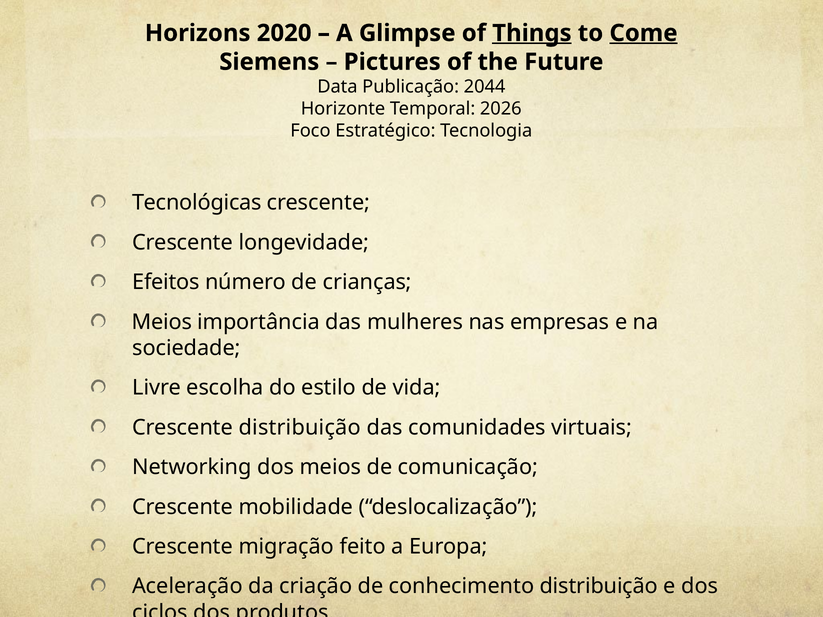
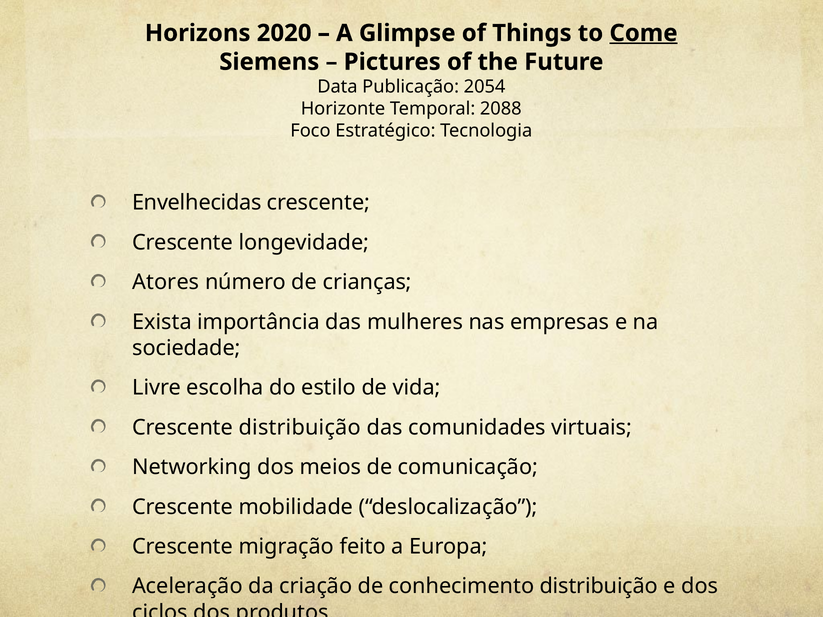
Things underline: present -> none
2044: 2044 -> 2054
2026: 2026 -> 2088
Tecnológicas: Tecnológicas -> Envelhecidas
Efeitos: Efeitos -> Atores
Meios at (162, 322): Meios -> Exista
